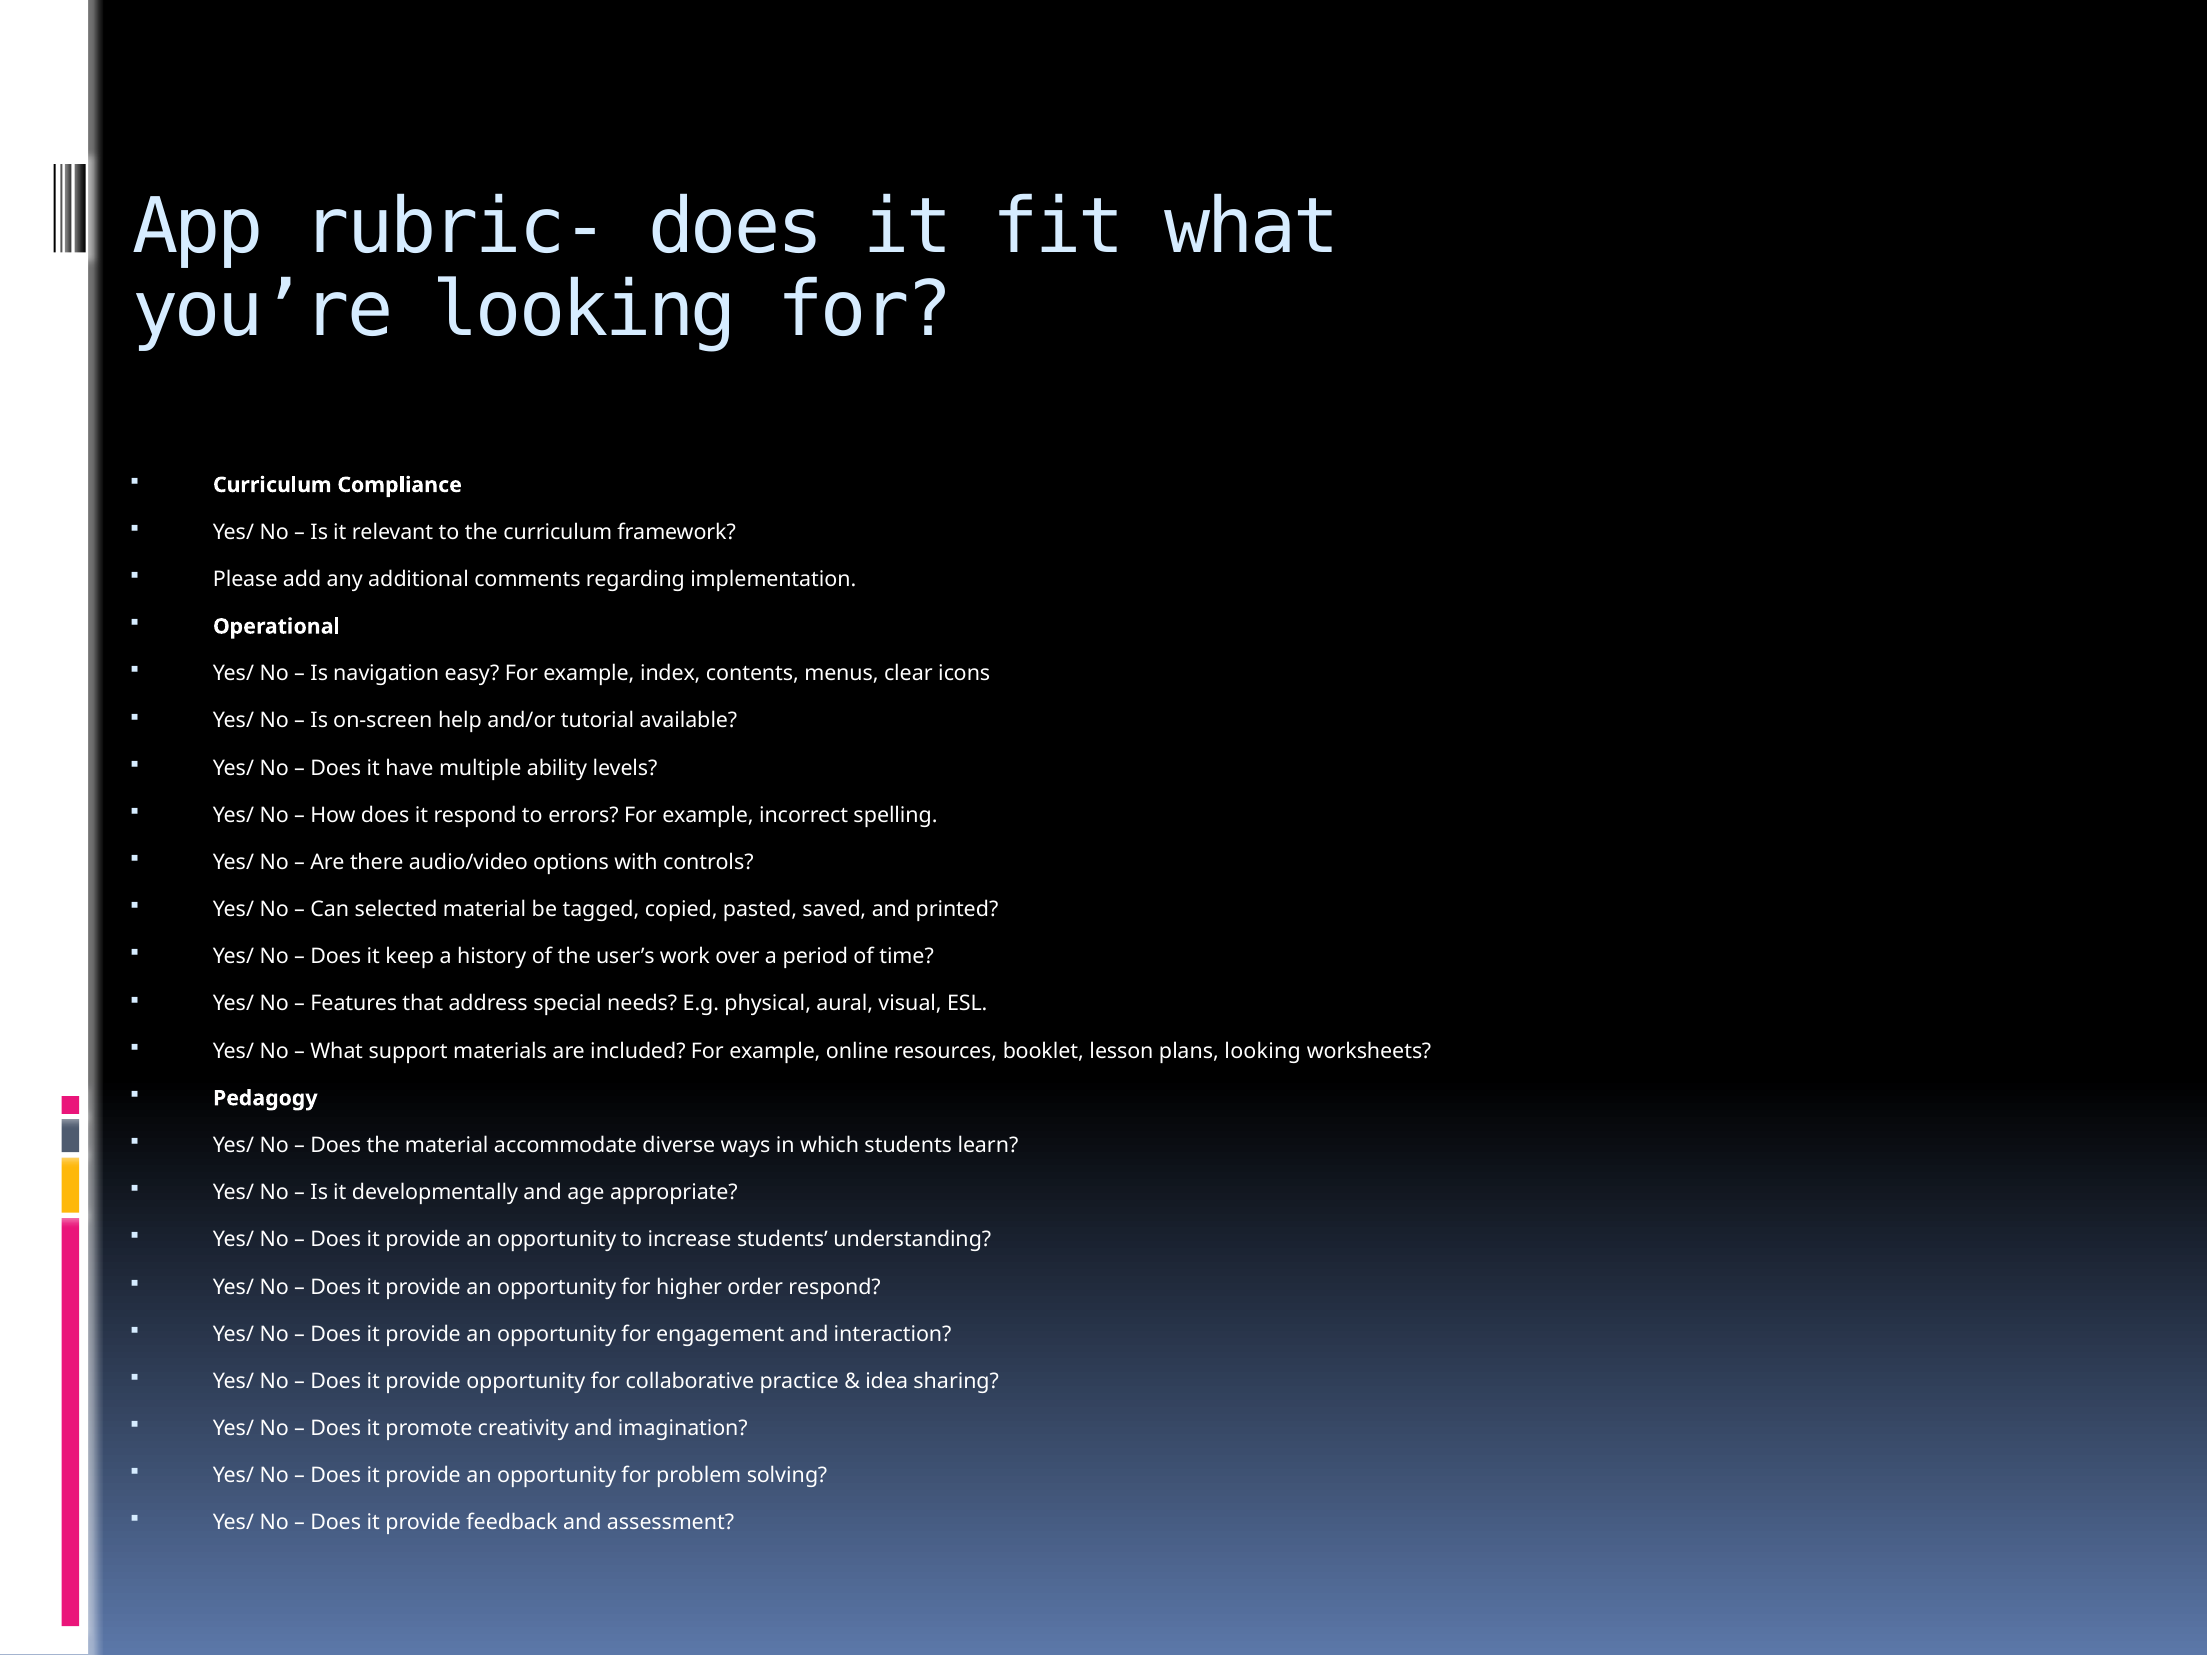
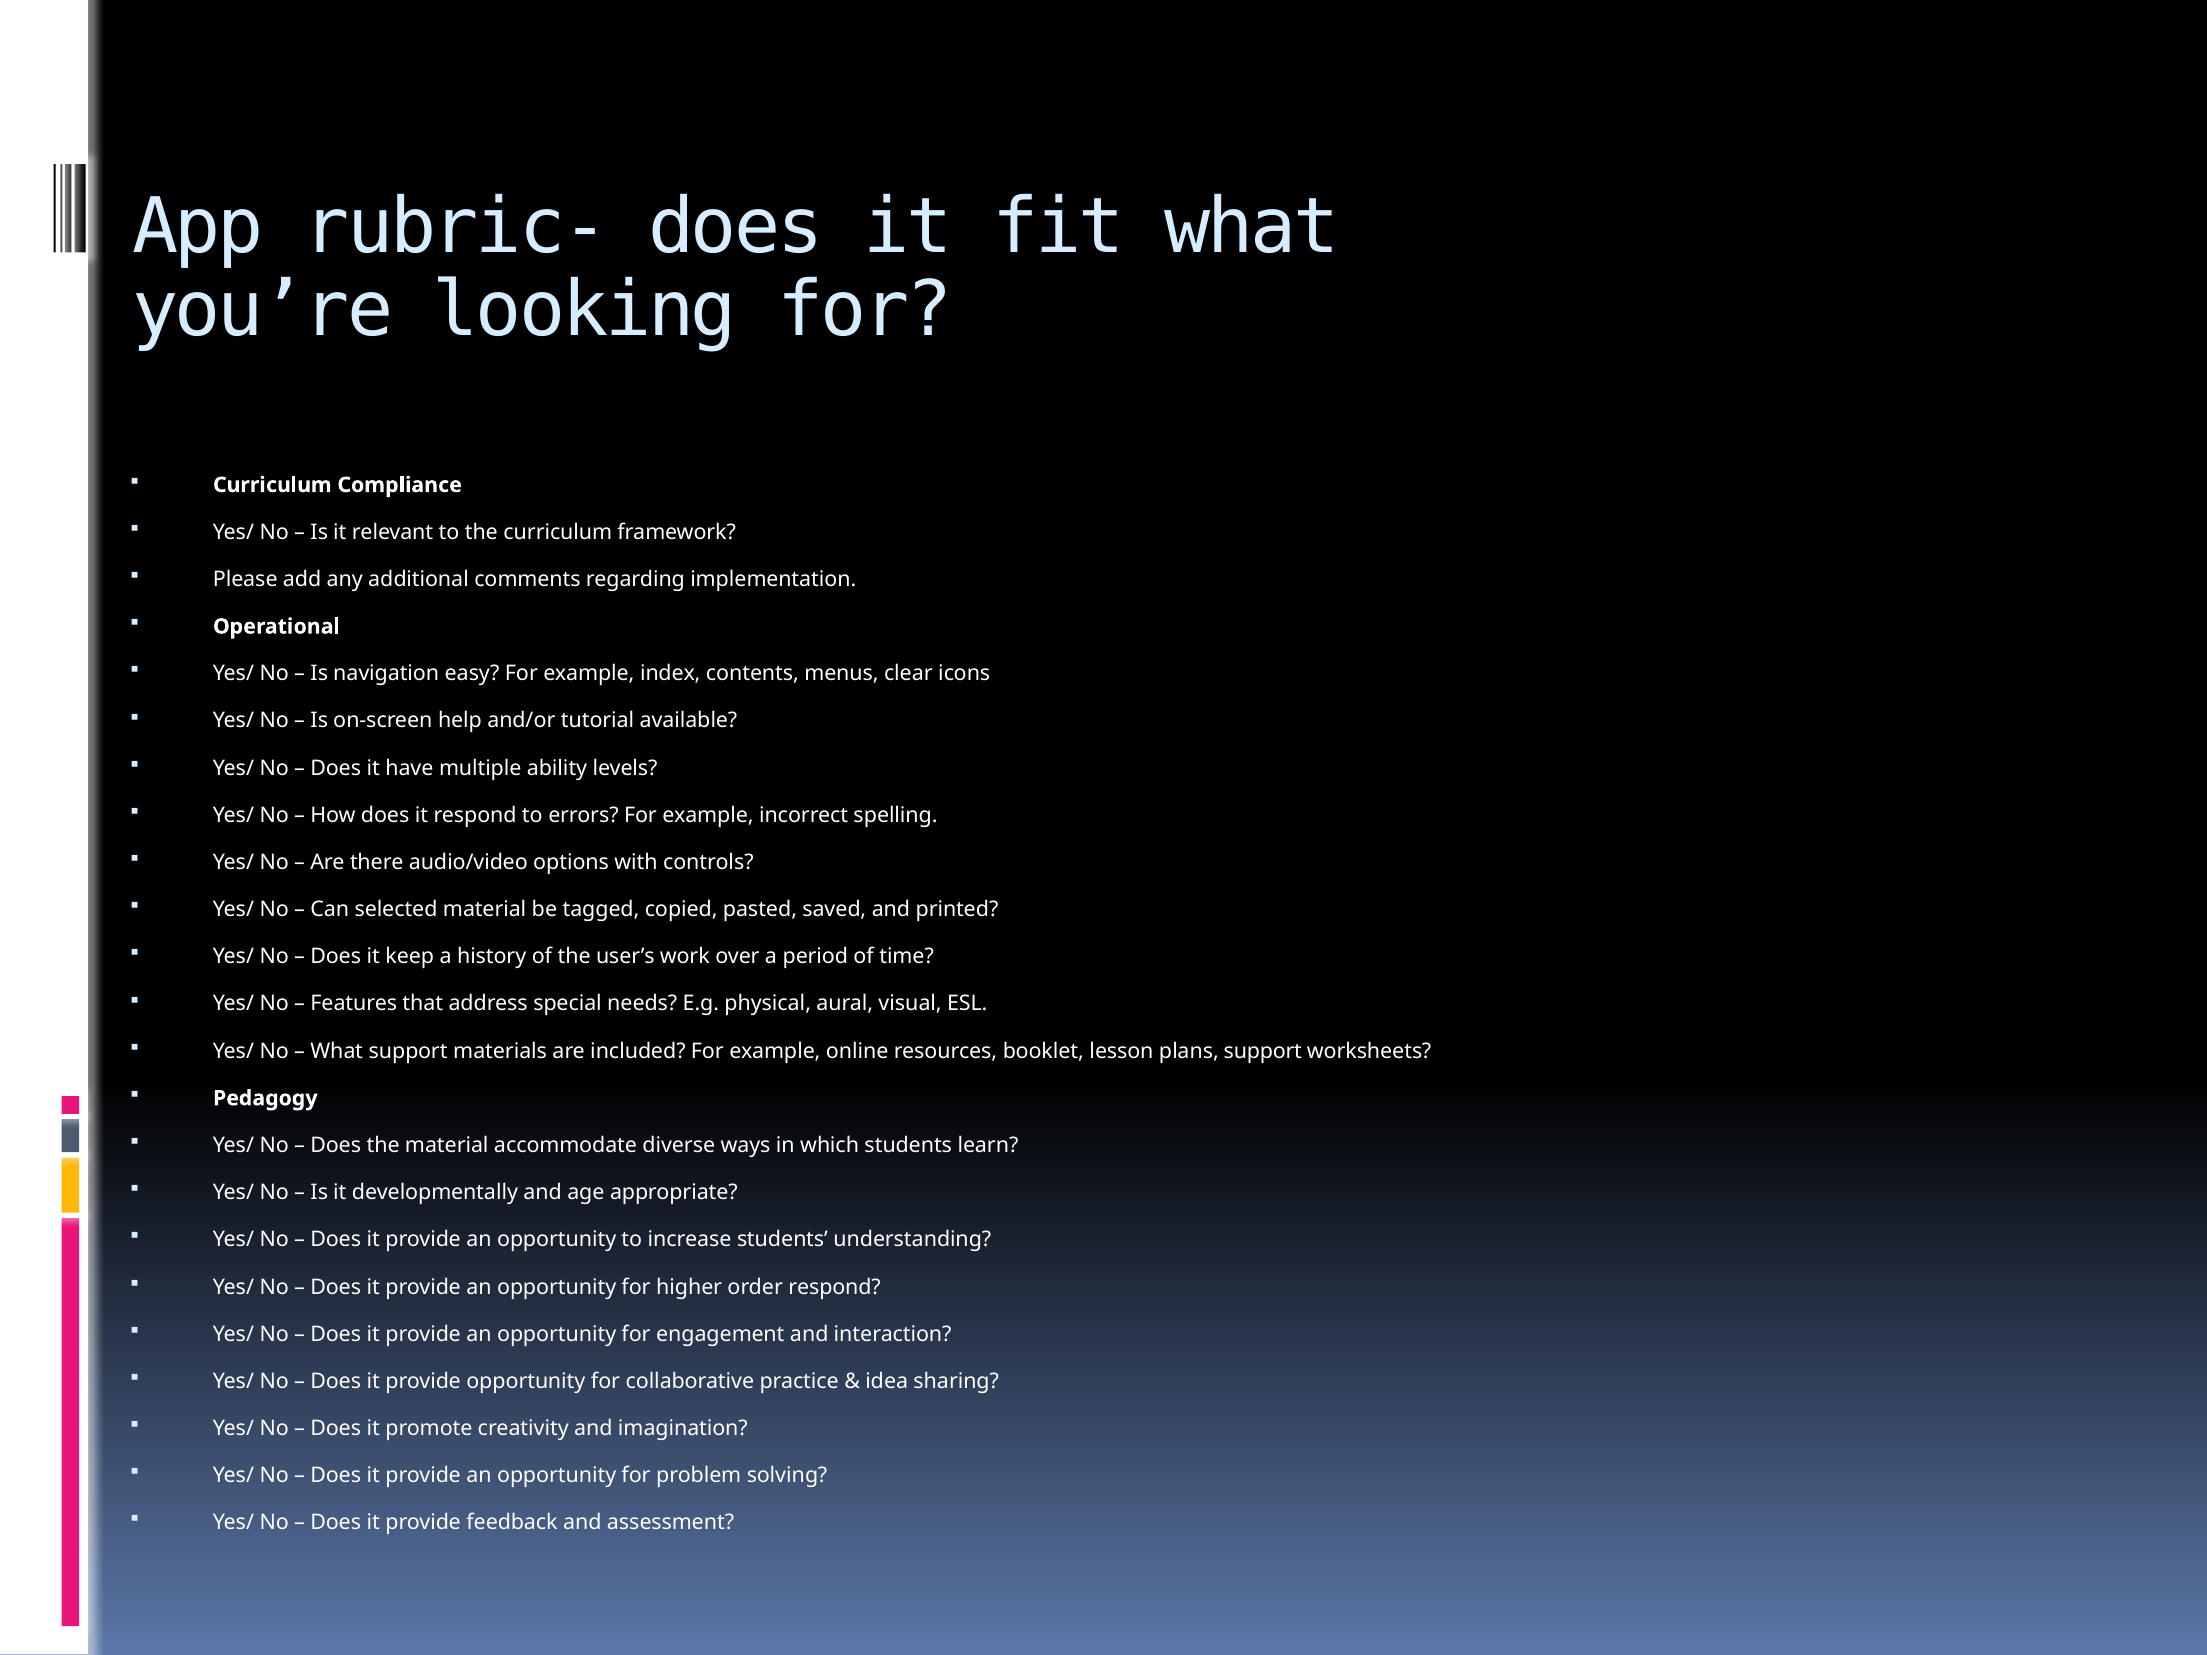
plans looking: looking -> support
